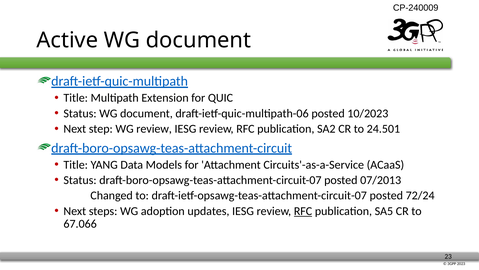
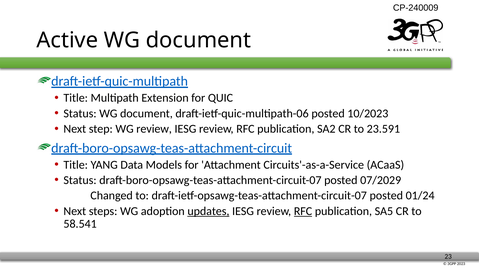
24.501: 24.501 -> 23.591
07/2013: 07/2013 -> 07/2029
72/24: 72/24 -> 01/24
updates underline: none -> present
67.066: 67.066 -> 58.541
